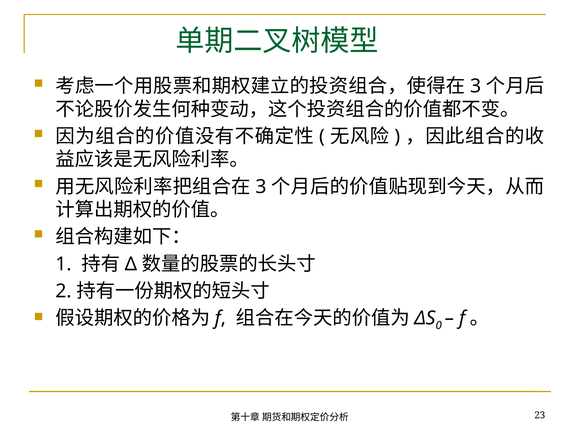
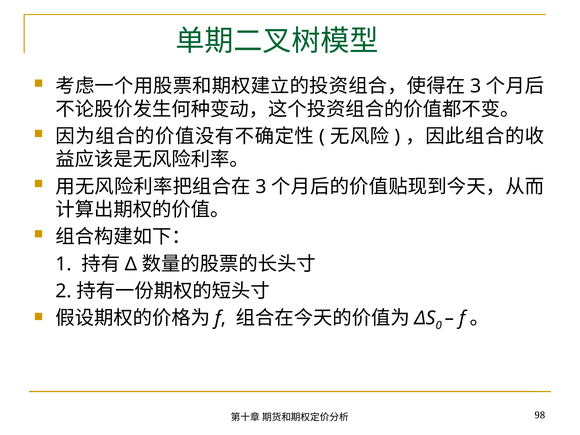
23: 23 -> 98
